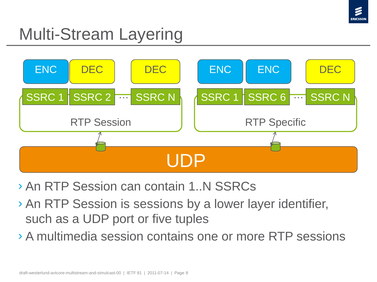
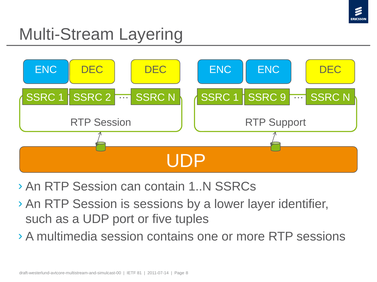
6: 6 -> 9
Specific: Specific -> Support
